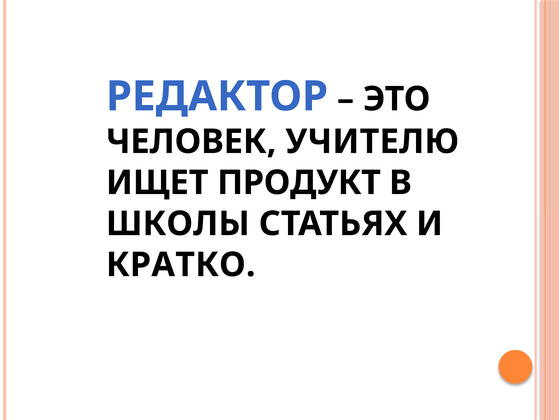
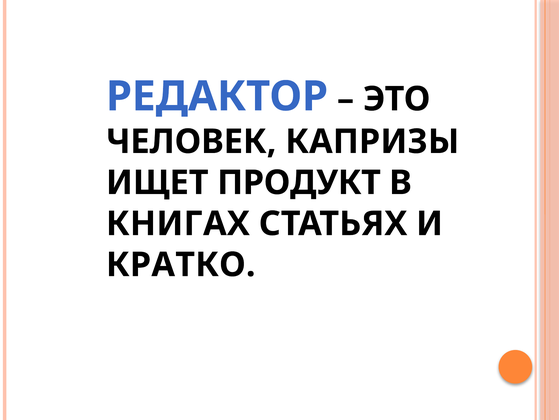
УЧИТЕЛЮ: УЧИТЕЛЮ -> КАПРИЗЫ
ШКОЛЫ: ШКОЛЫ -> КНИГАХ
